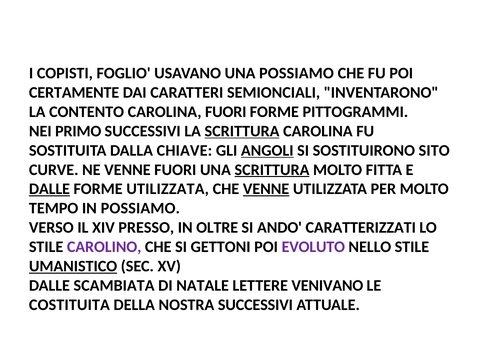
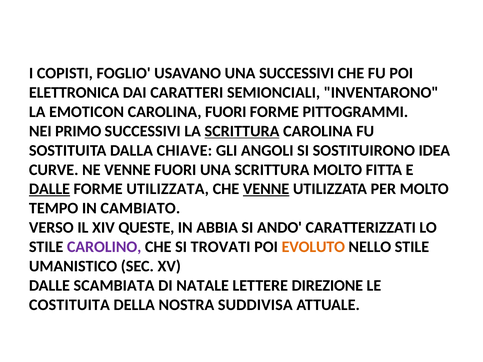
UNA POSSIAMO: POSSIAMO -> SUCCESSIVI
CERTAMENTE: CERTAMENTE -> ELETTRONICA
CONTENTO: CONTENTO -> EMOTICON
ANGOLI underline: present -> none
SITO: SITO -> IDEA
SCRITTURA at (272, 170) underline: present -> none
IN POSSIAMO: POSSIAMO -> CAMBIATO
PRESSO: PRESSO -> QUESTE
OLTRE: OLTRE -> ABBIA
GETTONI: GETTONI -> TROVATI
EVOLUTO colour: purple -> orange
UMANISTICO underline: present -> none
VENIVANO: VENIVANO -> DIREZIONE
NOSTRA SUCCESSIVI: SUCCESSIVI -> SUDDIVISA
